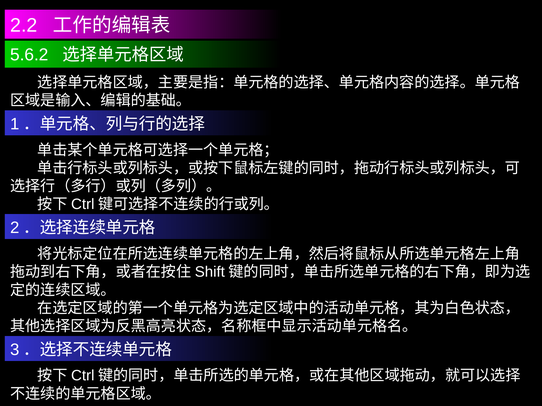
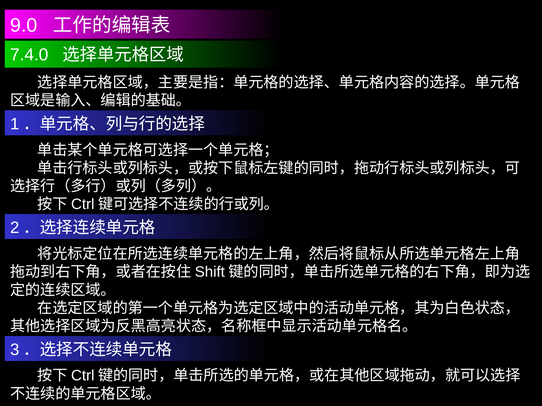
2.2: 2.2 -> 9.0
5.6.2: 5.6.2 -> 7.4.0
